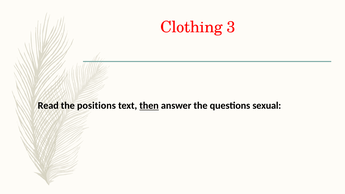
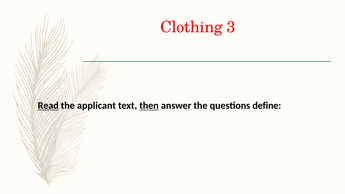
Read underline: none -> present
positions: positions -> applicant
sexual: sexual -> define
